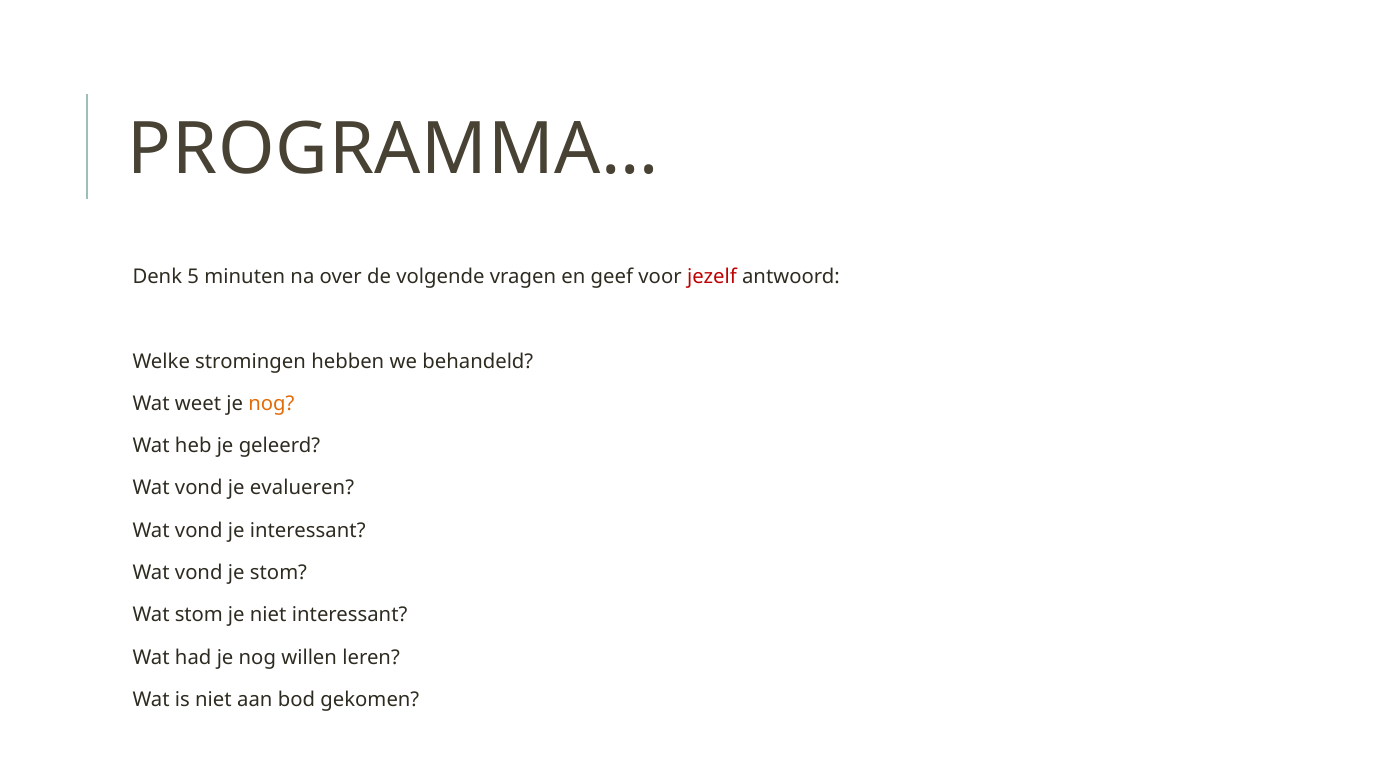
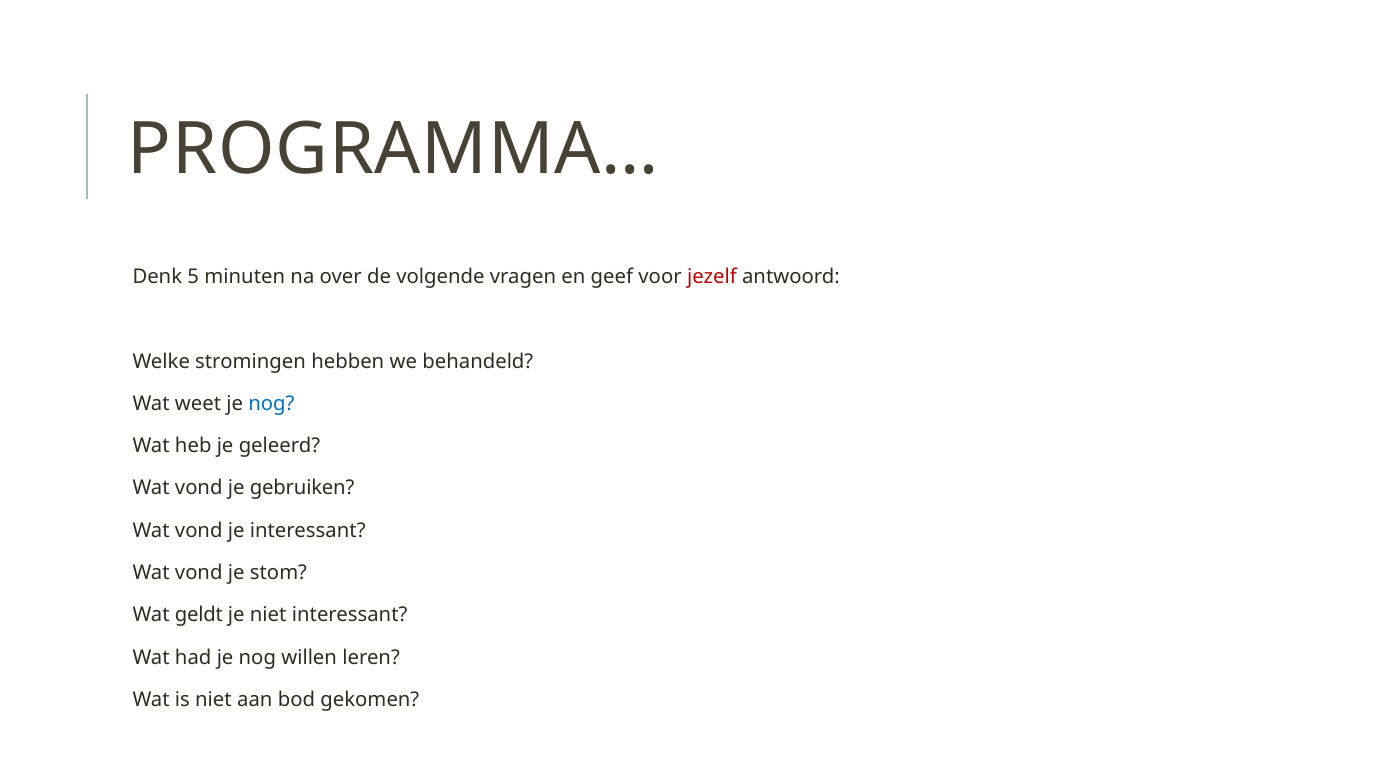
nog at (271, 403) colour: orange -> blue
evalueren: evalueren -> gebruiken
Wat stom: stom -> geldt
